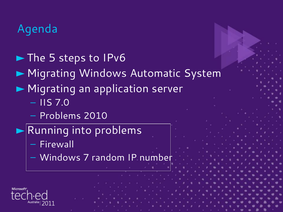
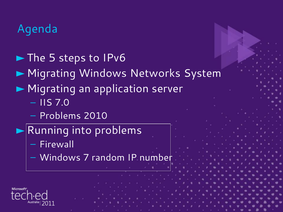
Automatic: Automatic -> Networks
